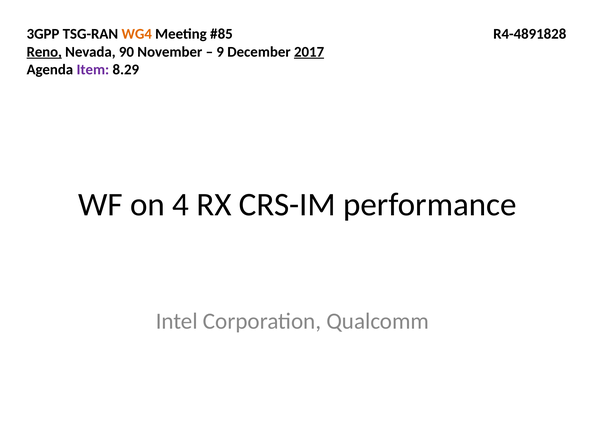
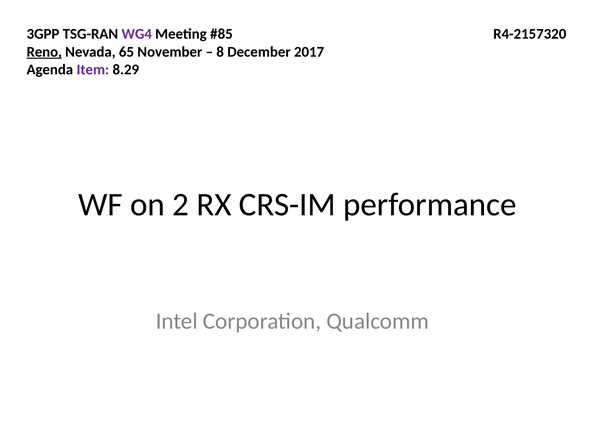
WG4 colour: orange -> purple
R4-4891828: R4-4891828 -> R4-2157320
90: 90 -> 65
9: 9 -> 8
2017 underline: present -> none
4: 4 -> 2
